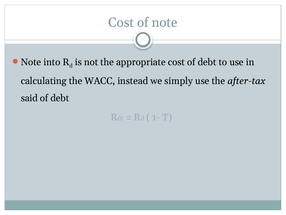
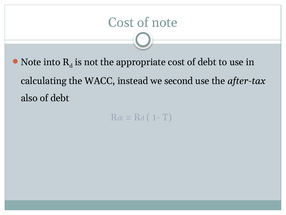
simply: simply -> second
said: said -> also
